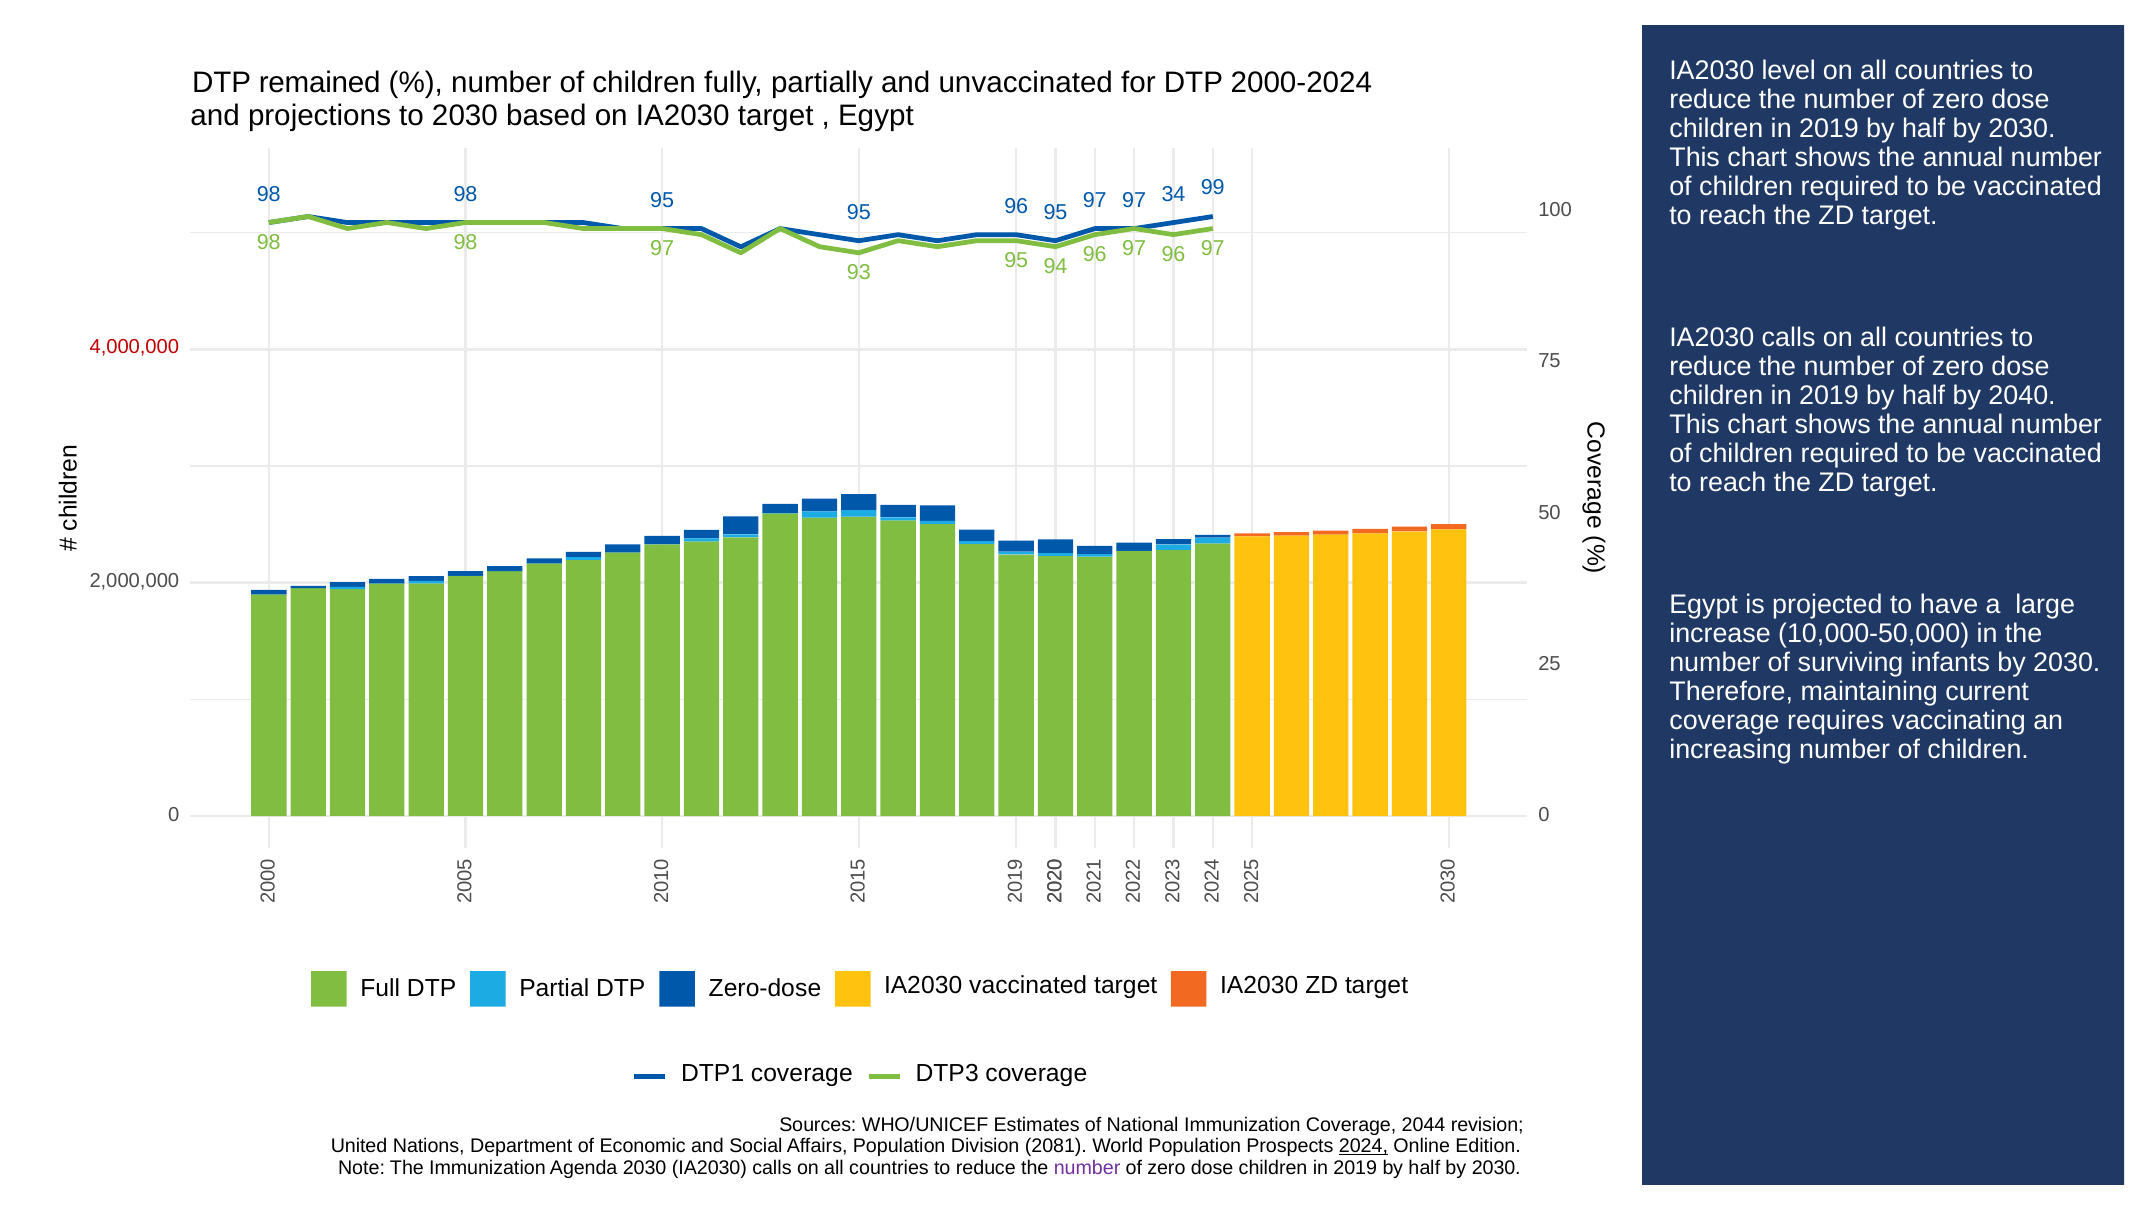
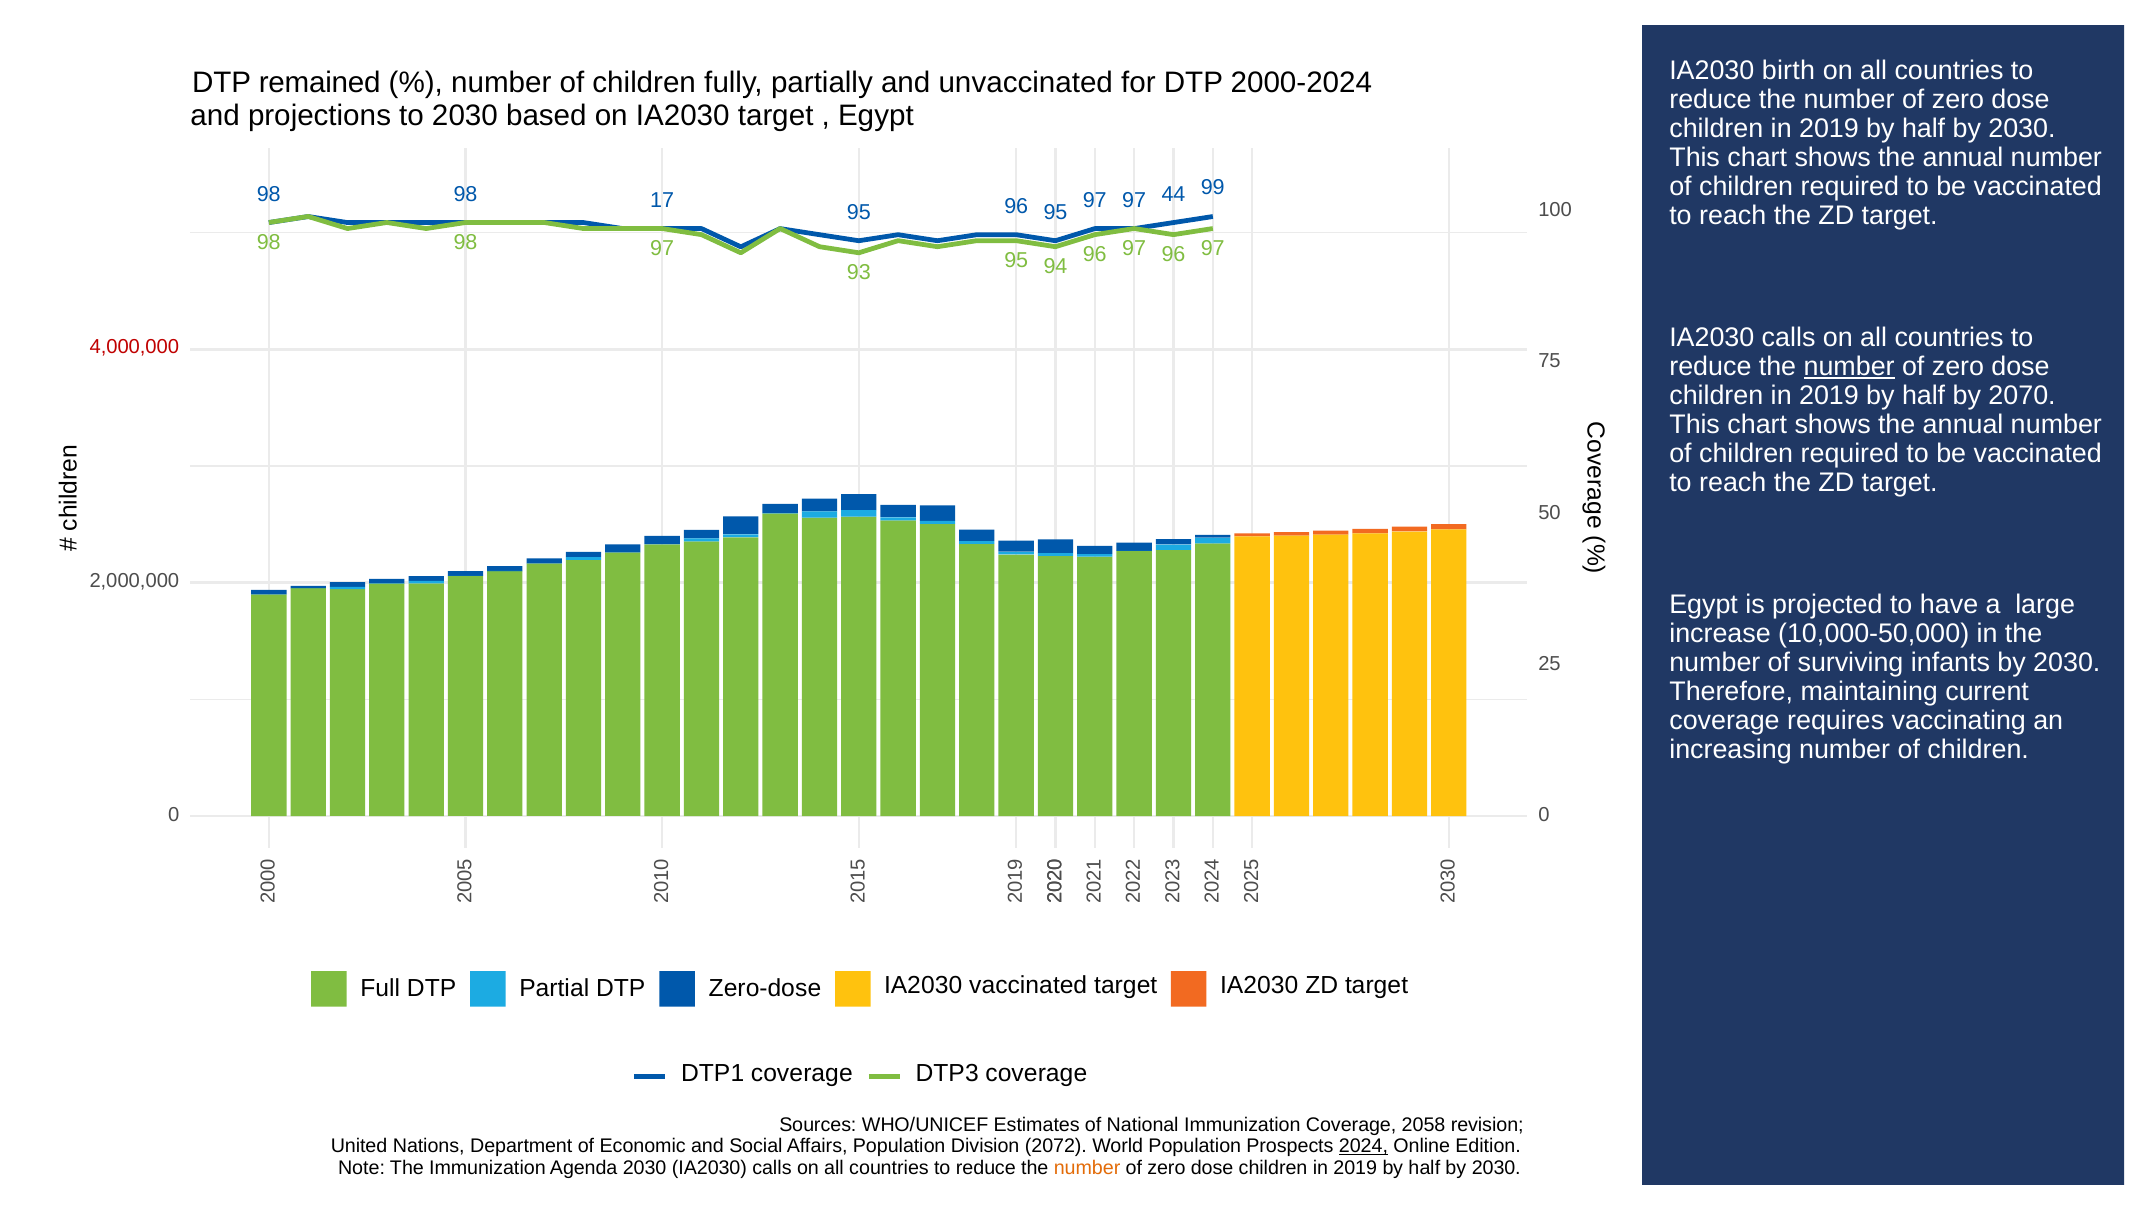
level: level -> birth
98 95: 95 -> 17
34: 34 -> 44
number at (1849, 366) underline: none -> present
2040: 2040 -> 2070
2044: 2044 -> 2058
2081: 2081 -> 2072
number at (1087, 1167) colour: purple -> orange
